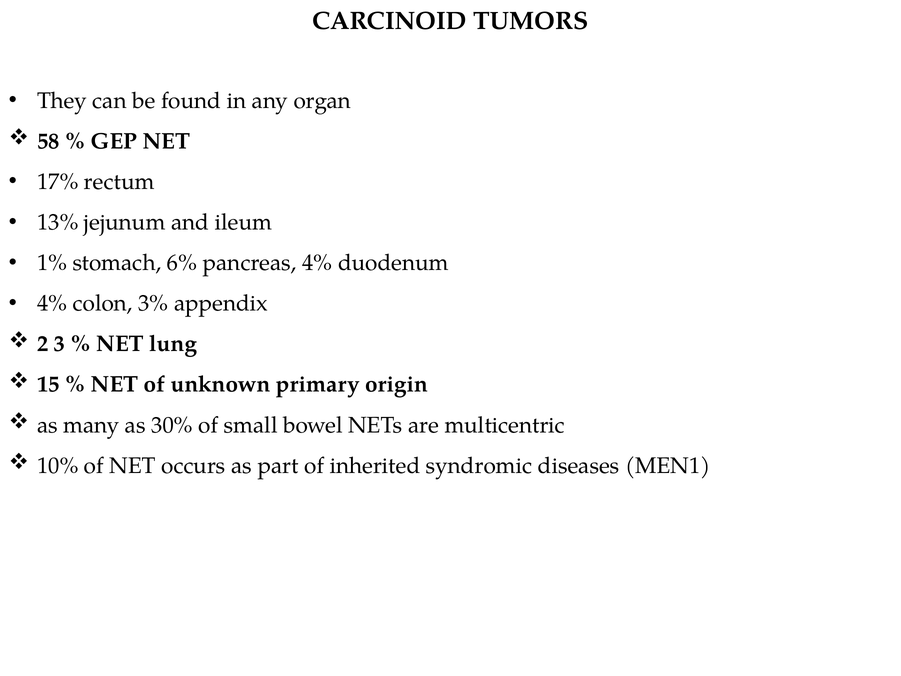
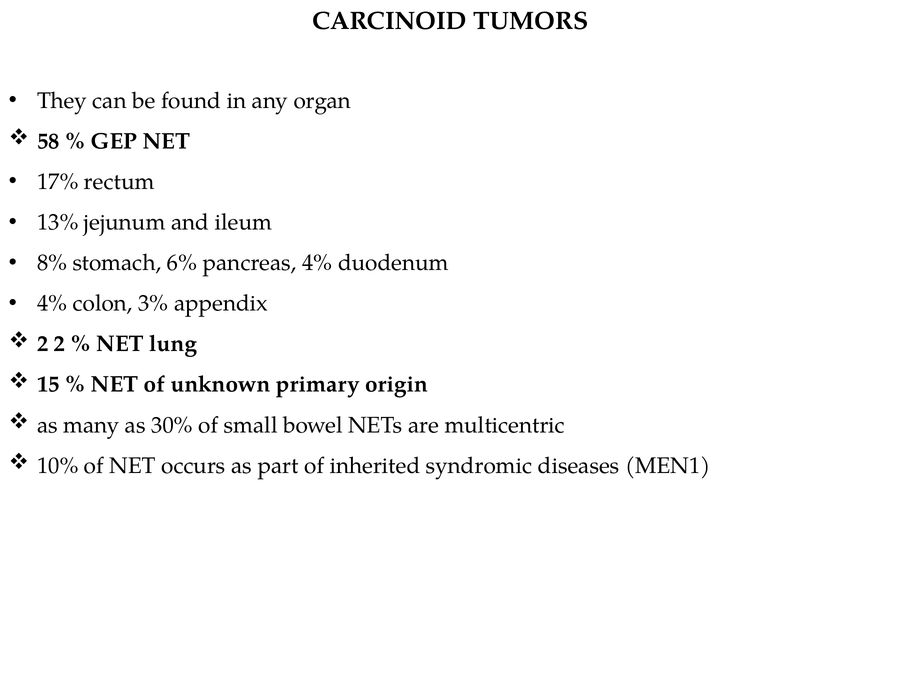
1%: 1% -> 8%
2 3: 3 -> 2
